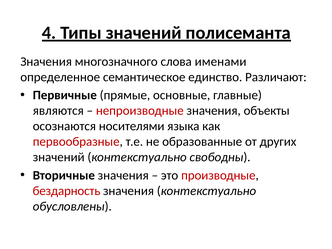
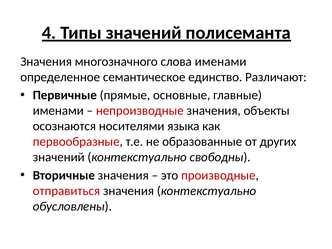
являются at (58, 111): являются -> именами
бездарность: бездарность -> отправиться
